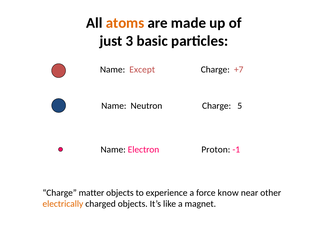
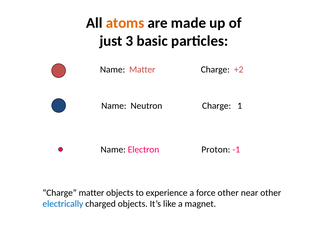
Name Except: Except -> Matter
+7: +7 -> +2
5: 5 -> 1
force know: know -> other
electrically colour: orange -> blue
